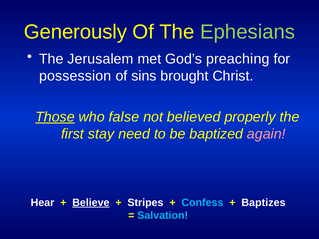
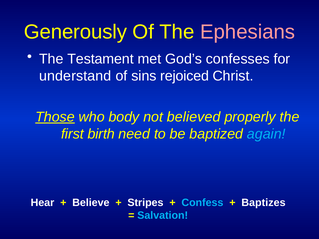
Ephesians colour: light green -> pink
Jerusalem: Jerusalem -> Testament
preaching: preaching -> confesses
possession: possession -> understand
brought: brought -> rejoiced
false: false -> body
stay: stay -> birth
again colour: pink -> light blue
Believe underline: present -> none
